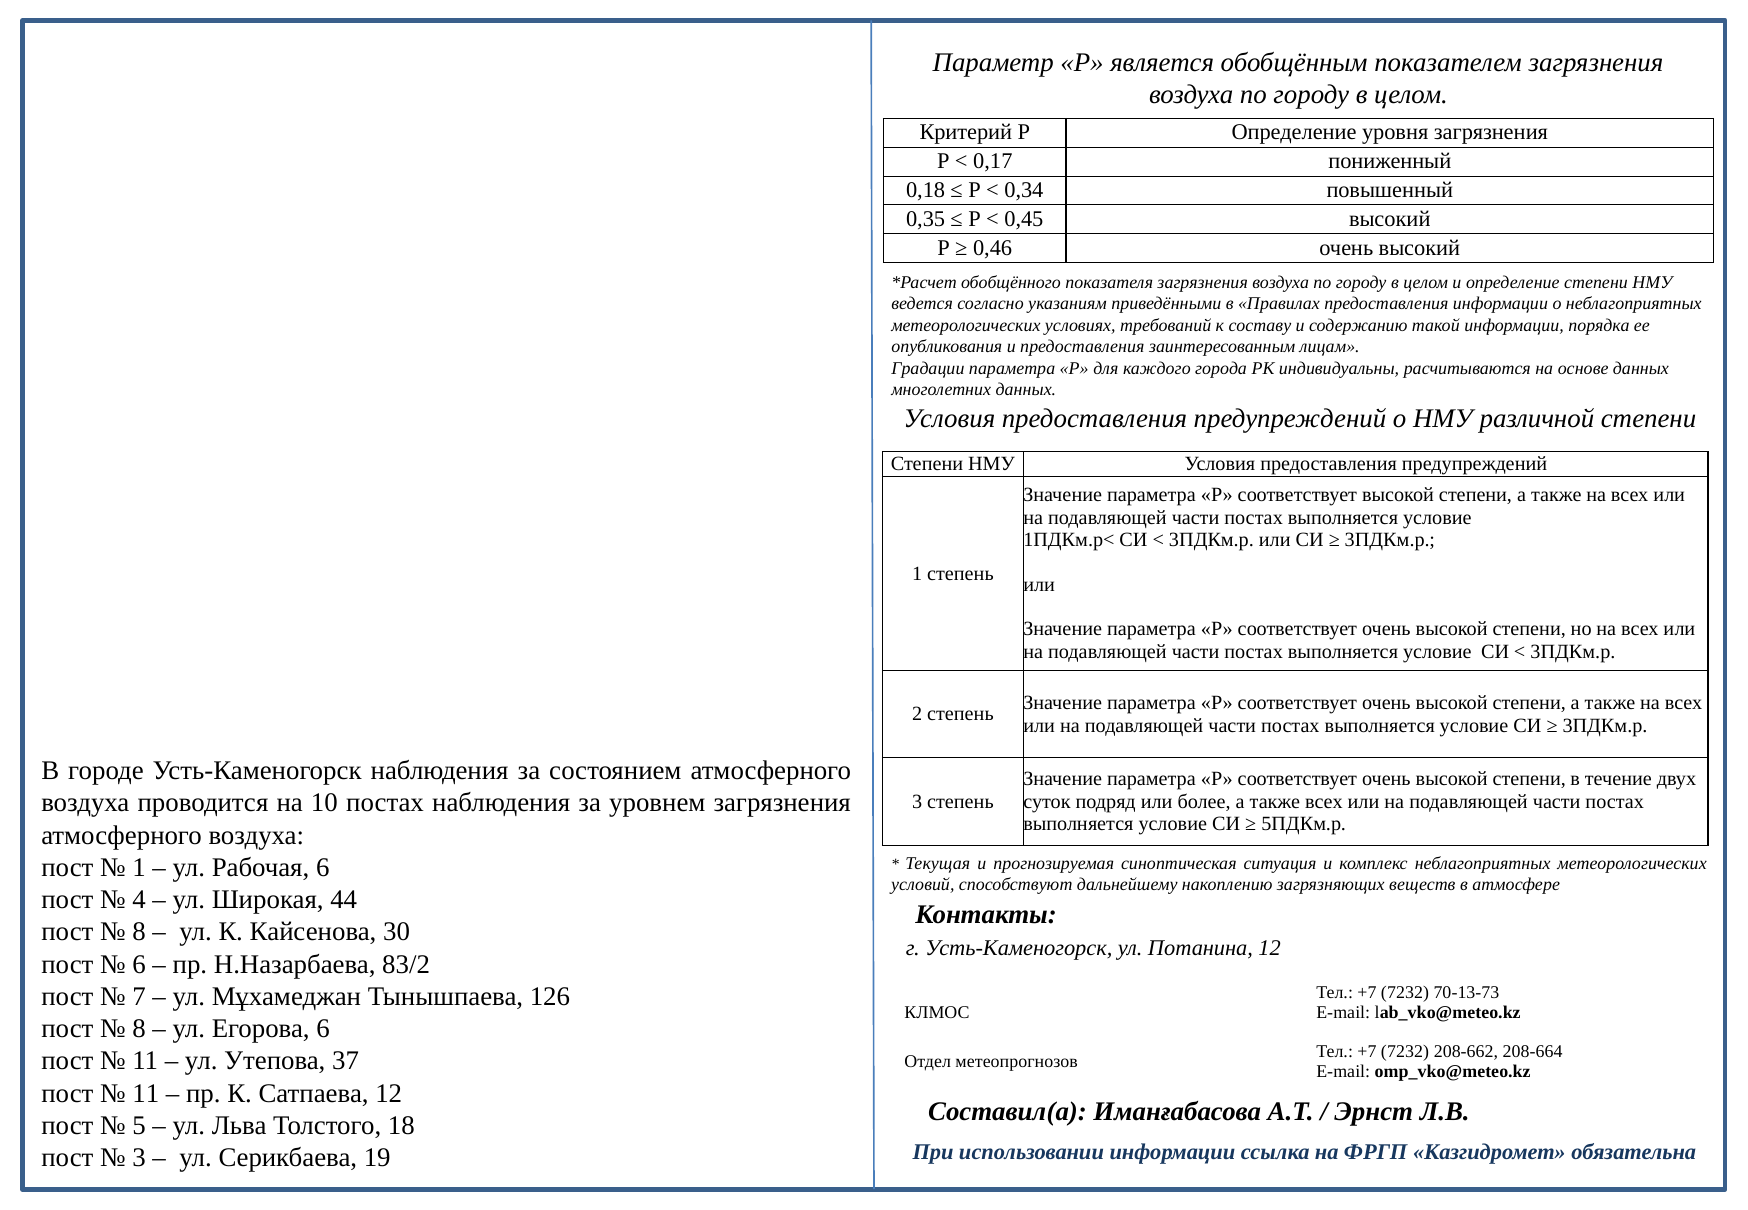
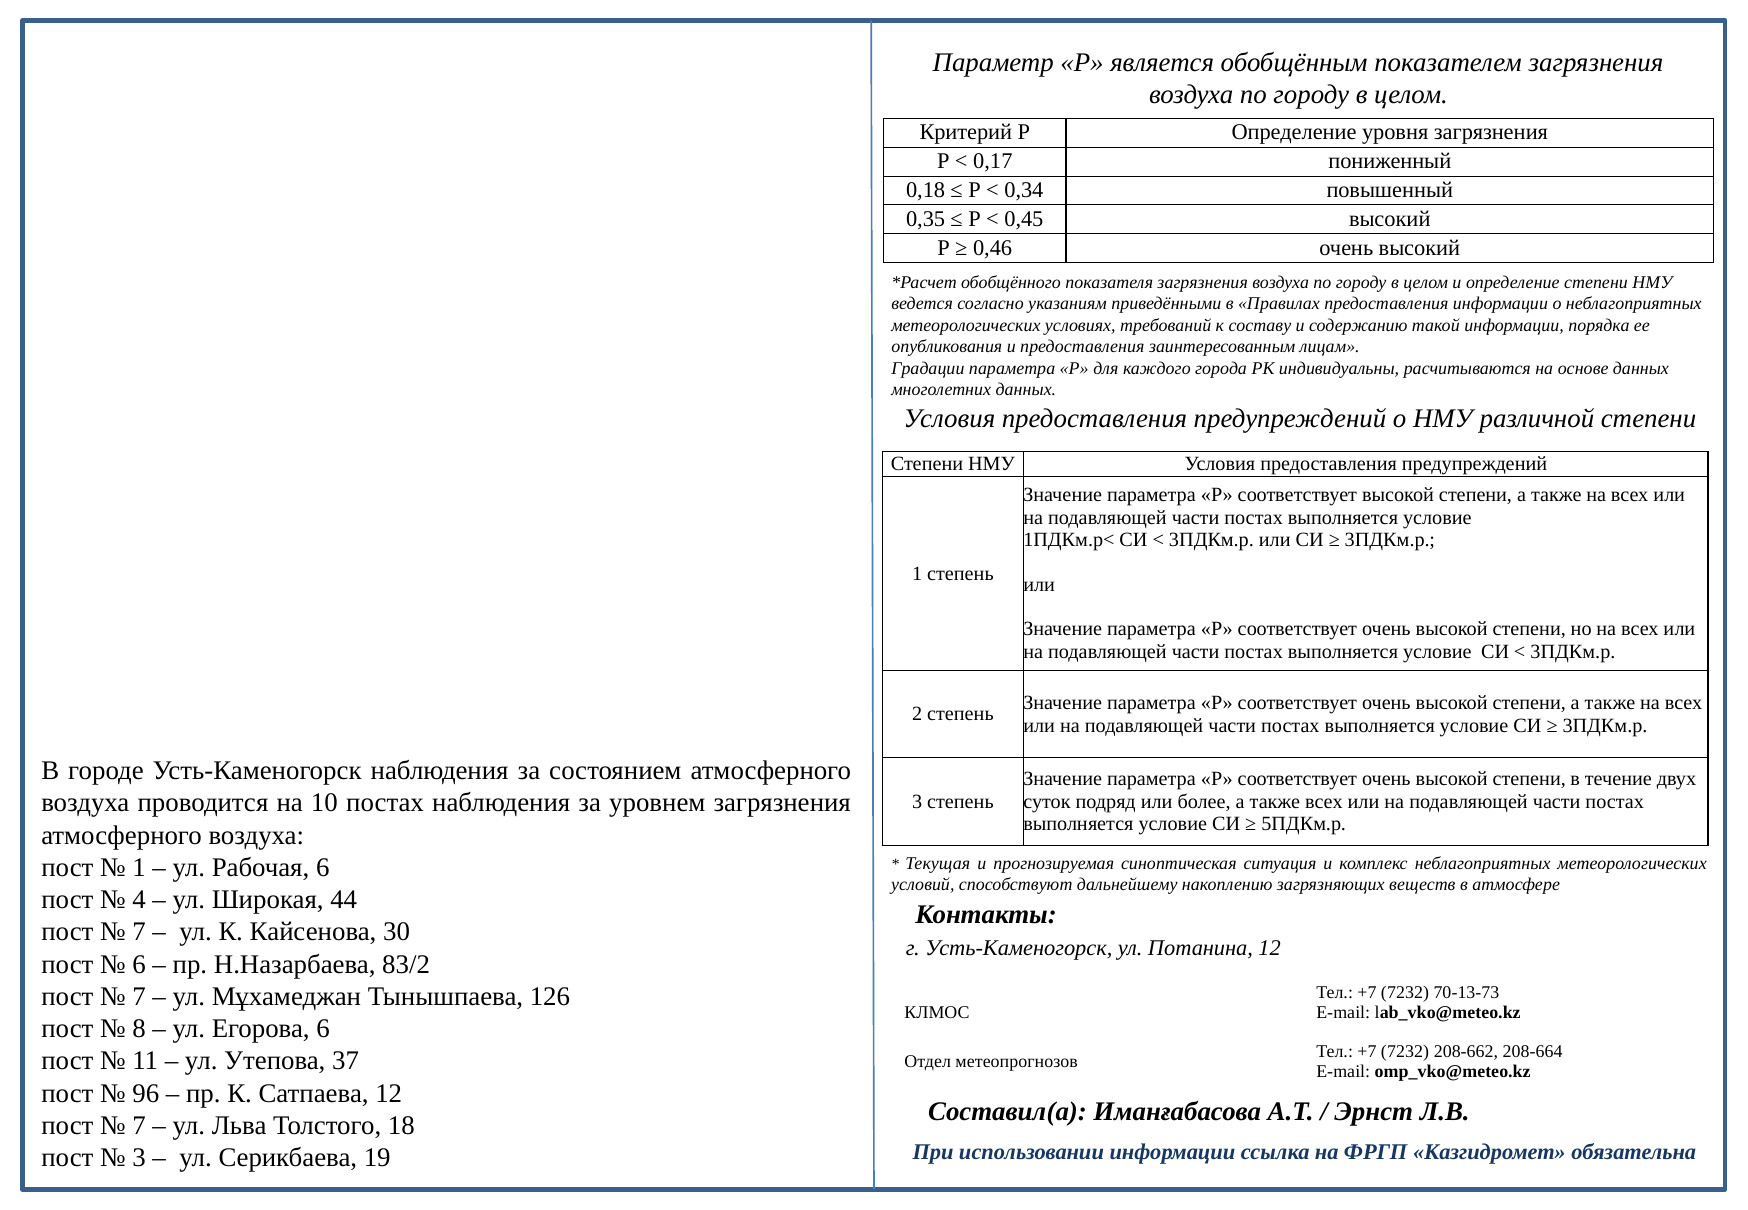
8 at (139, 932): 8 -> 7
11 at (146, 1093): 11 -> 96
5 at (139, 1126): 5 -> 7
